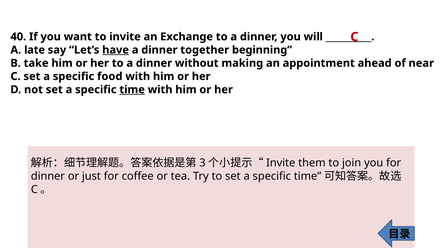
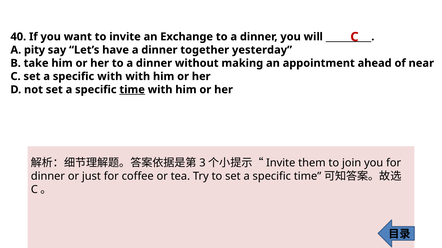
late: late -> pity
have underline: present -> none
beginning: beginning -> yesterday
specific food: food -> with
